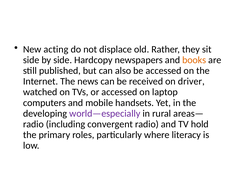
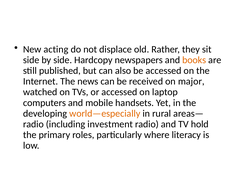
driver: driver -> major
world—especially colour: purple -> orange
convergent: convergent -> investment
